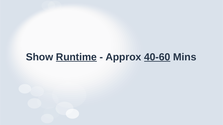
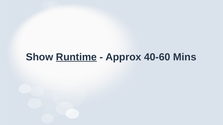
40-60 underline: present -> none
